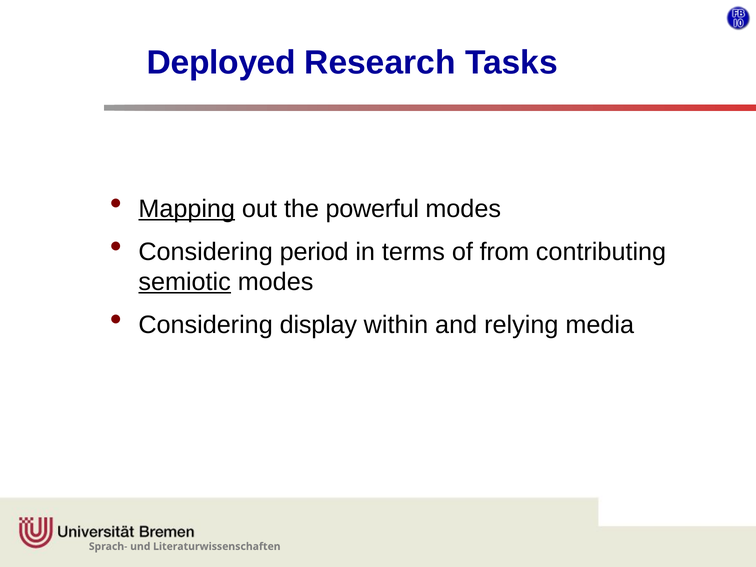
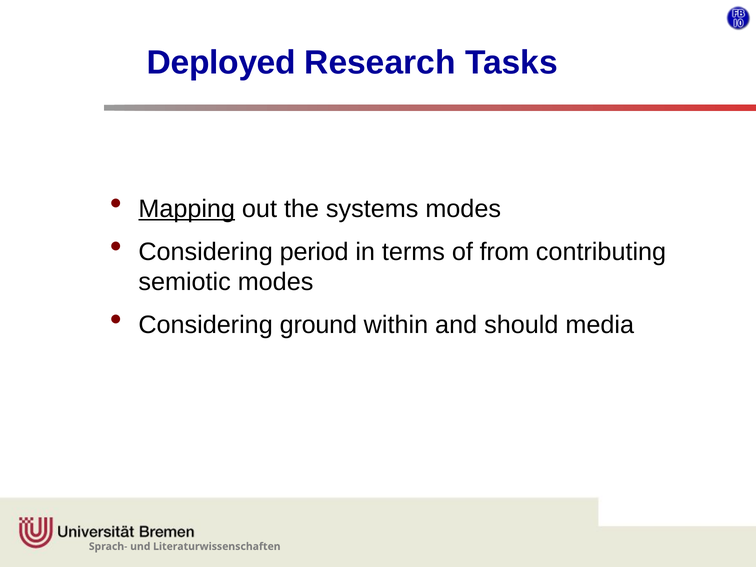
powerful: powerful -> systems
semiotic underline: present -> none
display: display -> ground
relying: relying -> should
